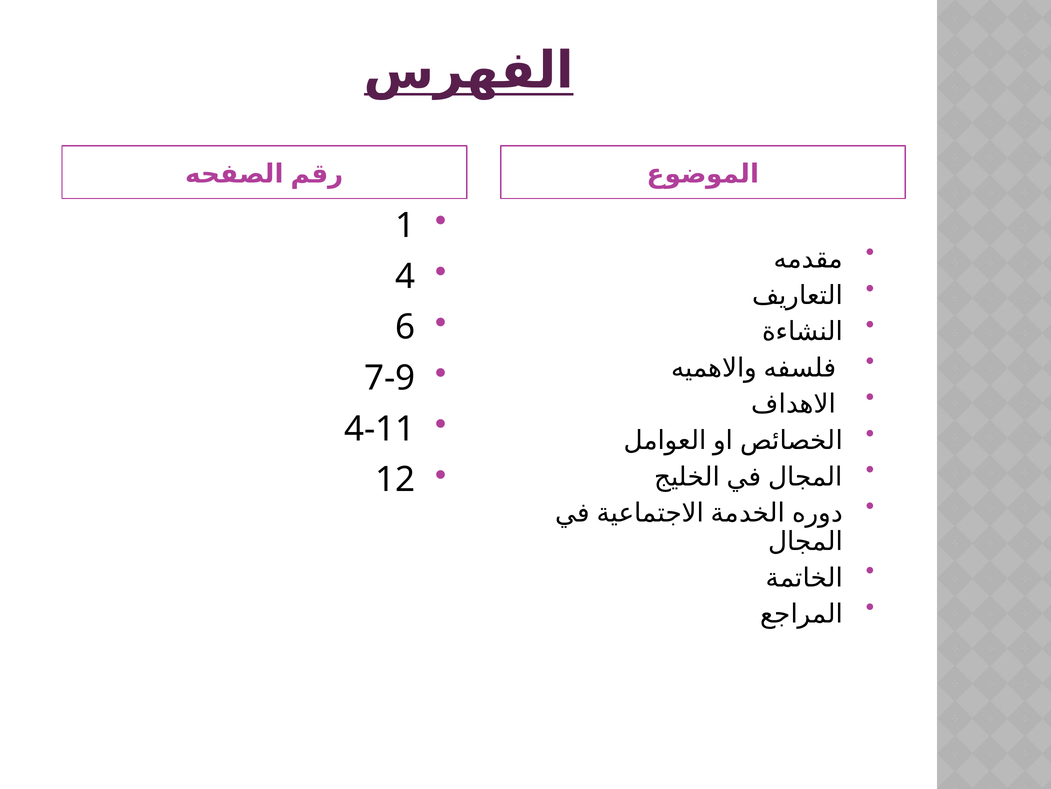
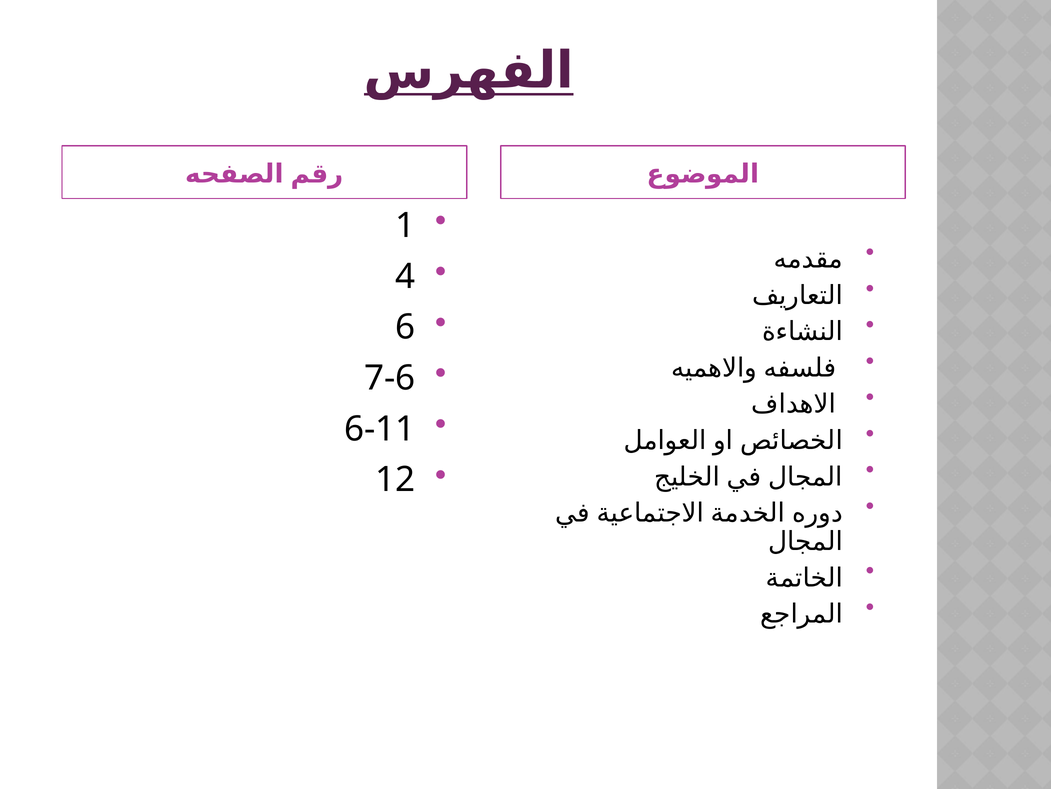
7-9: 7-9 -> 7-6
4-11: 4-11 -> 6-11
